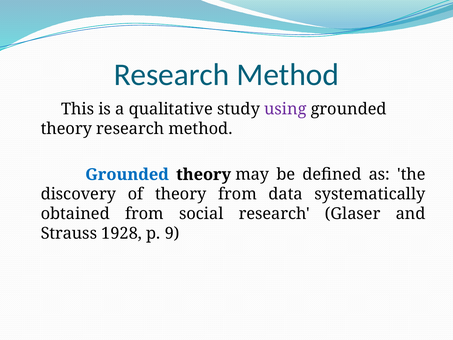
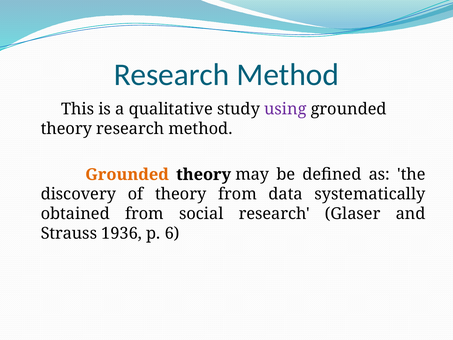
Grounded at (127, 174) colour: blue -> orange
1928: 1928 -> 1936
9: 9 -> 6
